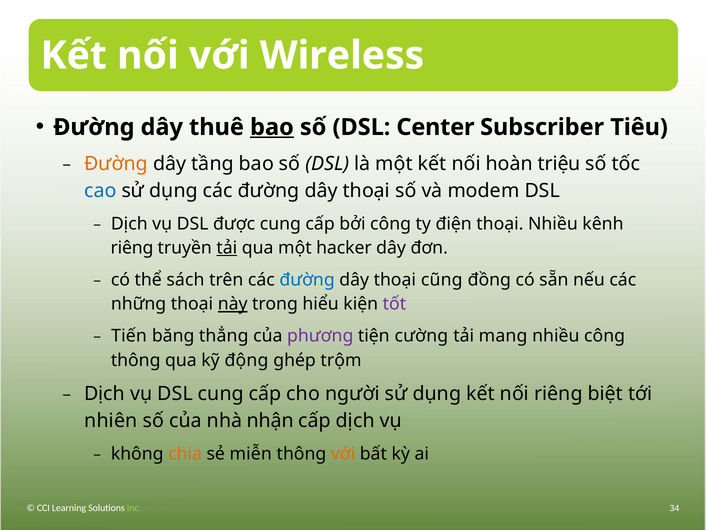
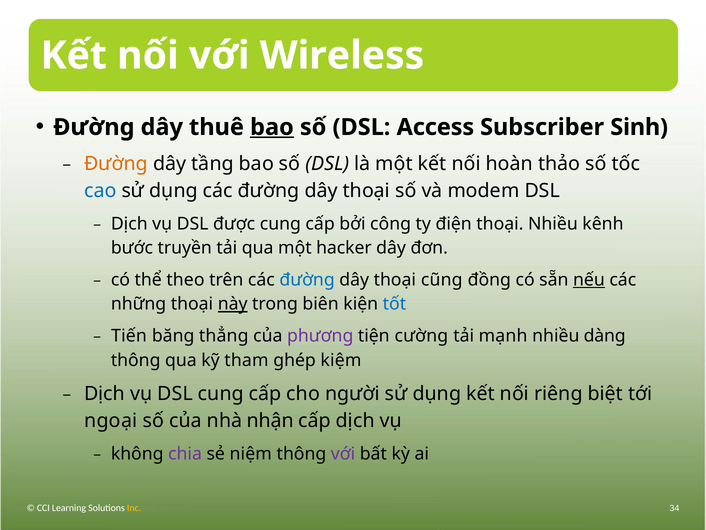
Center: Center -> Access
Tiêu: Tiêu -> Sinh
triệu: triệu -> thảo
riêng at (132, 248): riêng -> bước
tải at (227, 248) underline: present -> none
sách: sách -> theo
nếu underline: none -> present
hiểu: hiểu -> biên
tốt colour: purple -> blue
mang: mang -> mạnh
nhiều công: công -> dàng
động: động -> tham
trộm: trộm -> kiệm
nhiên: nhiên -> ngoại
chia colour: orange -> purple
miễn: miễn -> niệm
với at (343, 453) colour: orange -> purple
Inc colour: light green -> yellow
